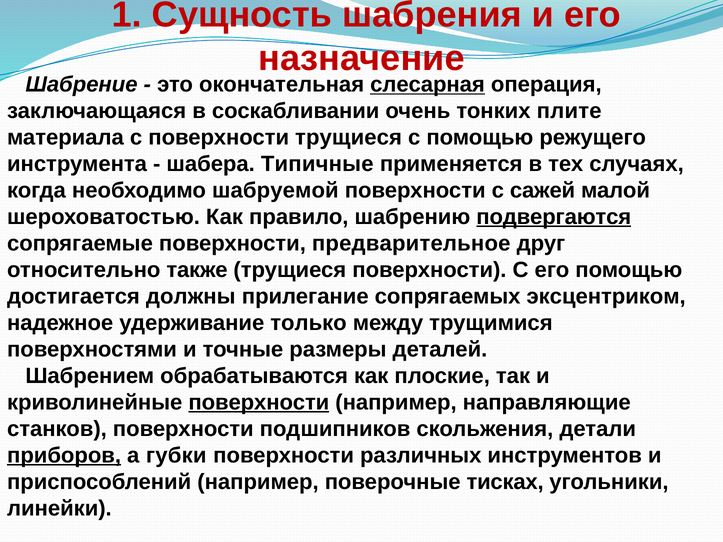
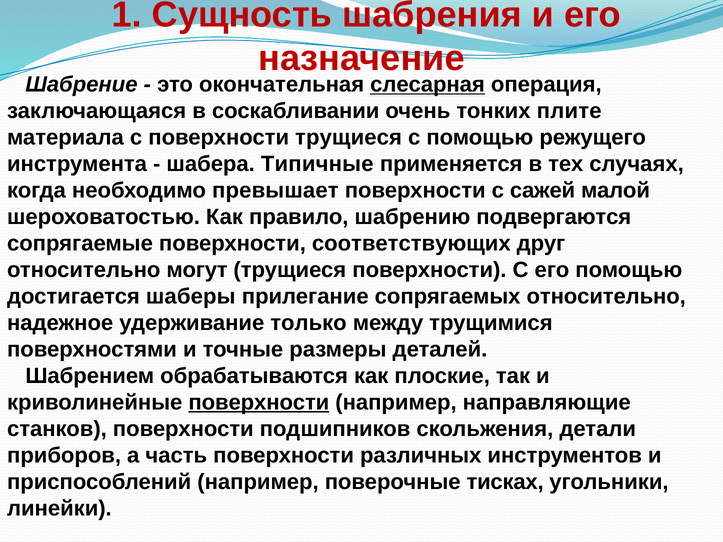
шабруемой: шабруемой -> превышает
подвергаются underline: present -> none
предварительное: предварительное -> соответствующих
также: также -> могут
должны: должны -> шаберы
сопрягаемых эксцентриком: эксцентриком -> относительно
приборов underline: present -> none
губки: губки -> часть
